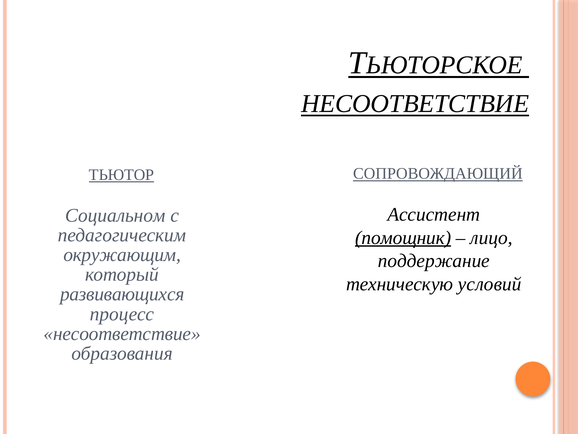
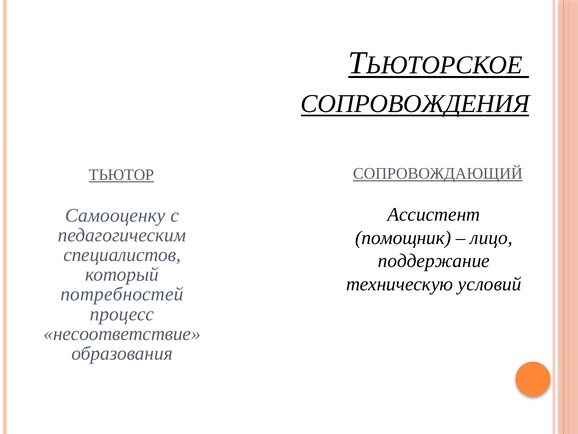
НЕСООТВЕТСТВИЕ at (415, 103): НЕСООТВЕТСТВИЕ -> СОПРОВОЖДЕНИЯ
Социальном: Социальном -> Самооценку
помощник underline: present -> none
окружающим: окружающим -> специалистов
развивающихся: развивающихся -> потребностей
